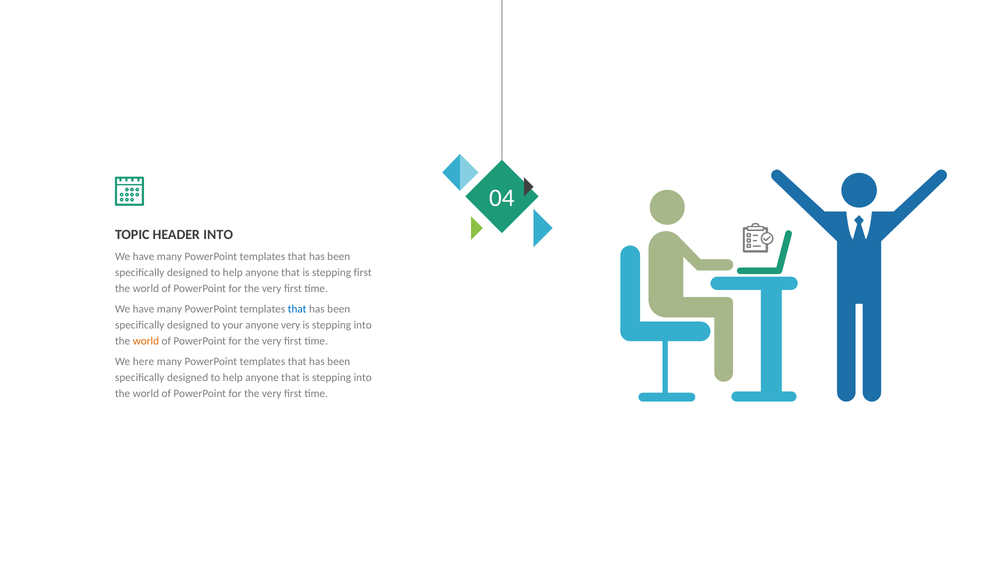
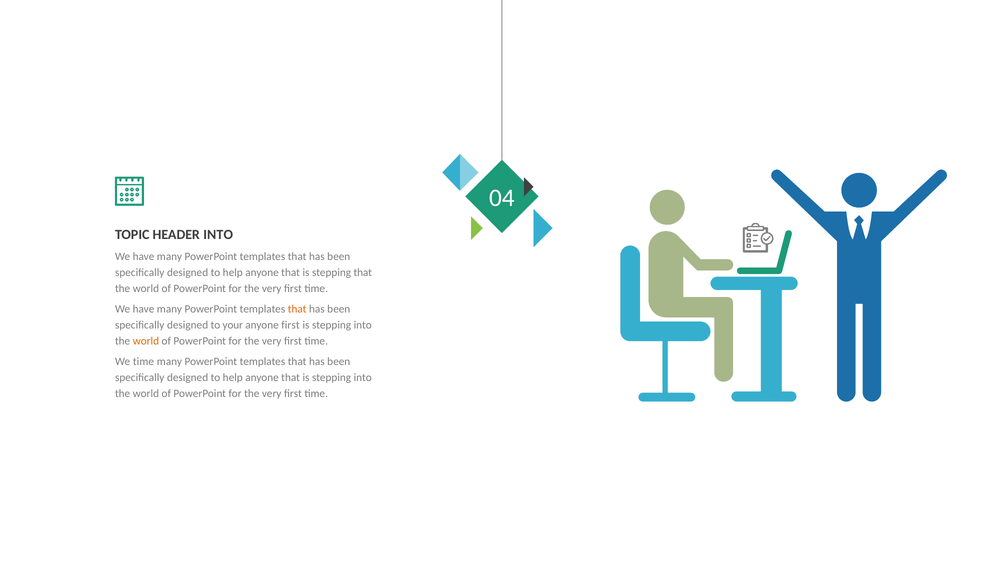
stepping first: first -> that
that at (297, 309) colour: blue -> orange
anyone very: very -> first
We here: here -> time
